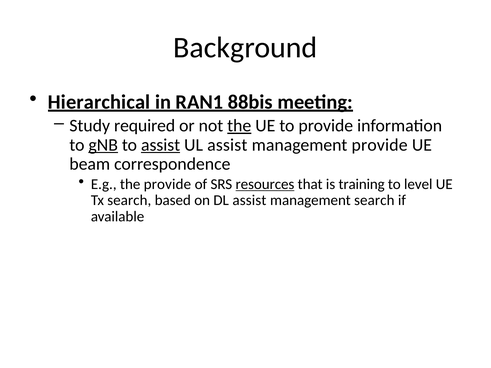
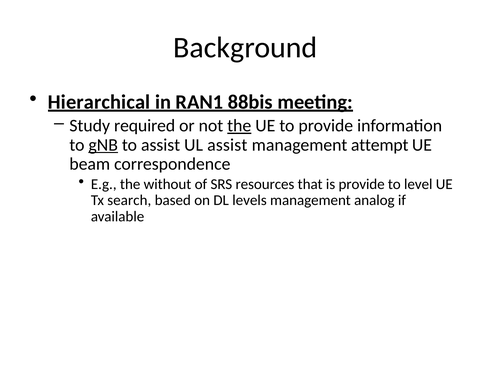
assist at (161, 145) underline: present -> none
management provide: provide -> attempt
the provide: provide -> without
resources underline: present -> none
is training: training -> provide
DL assist: assist -> levels
management search: search -> analog
